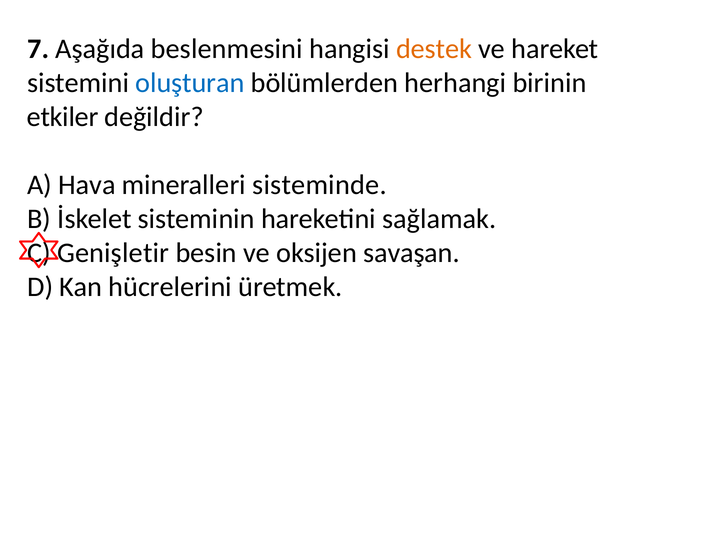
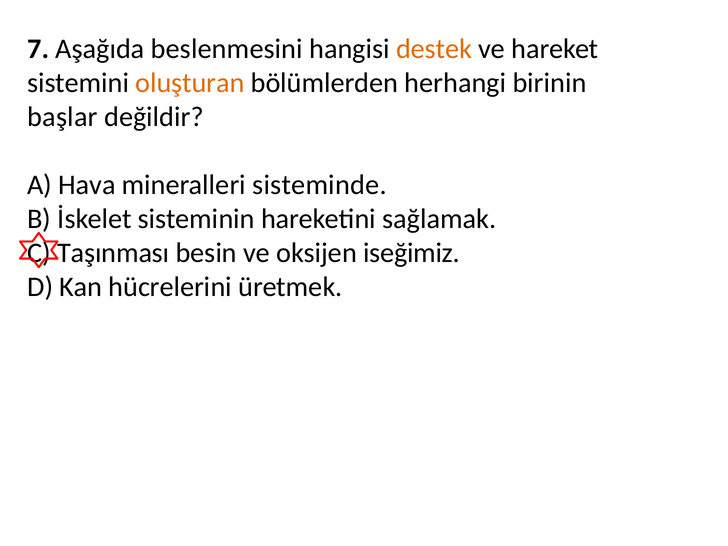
oluşturan colour: blue -> orange
etkiler: etkiler -> başlar
Genişletir: Genişletir -> Taşınması
savaşan: savaşan -> iseğimiz
